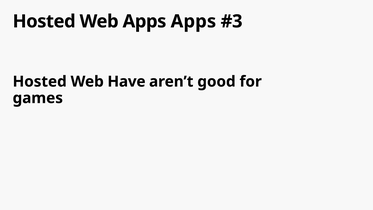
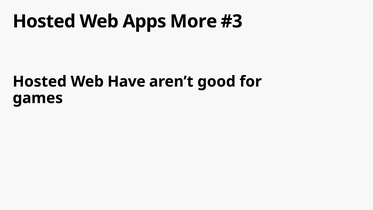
Apps Apps: Apps -> More
